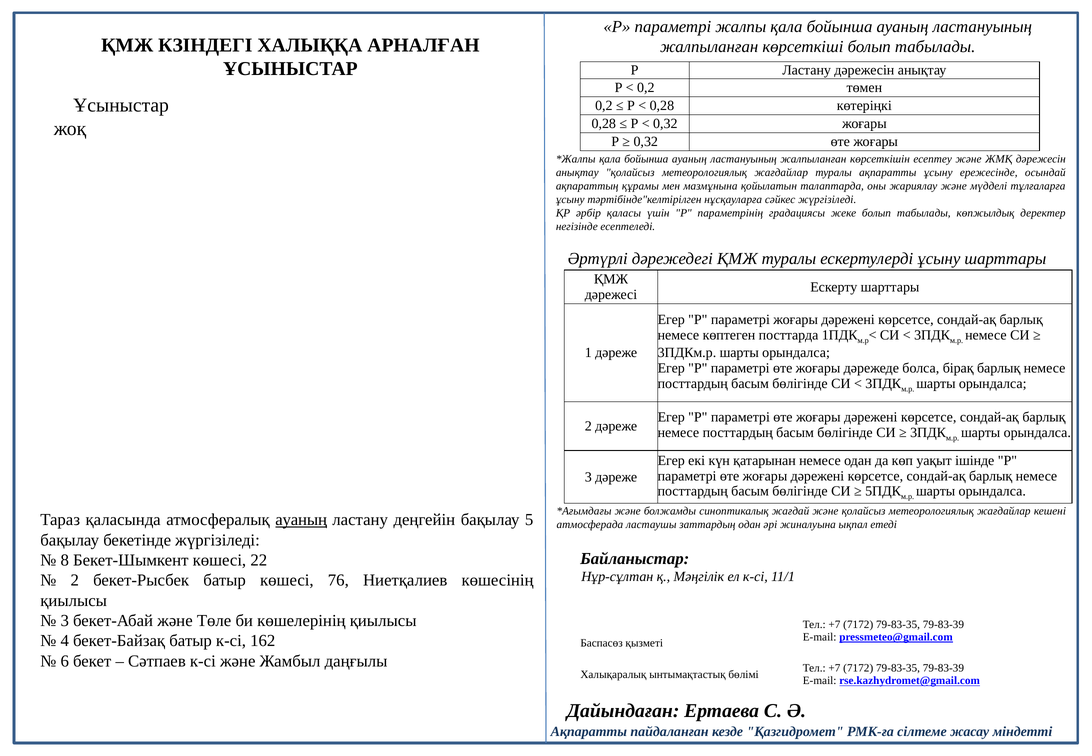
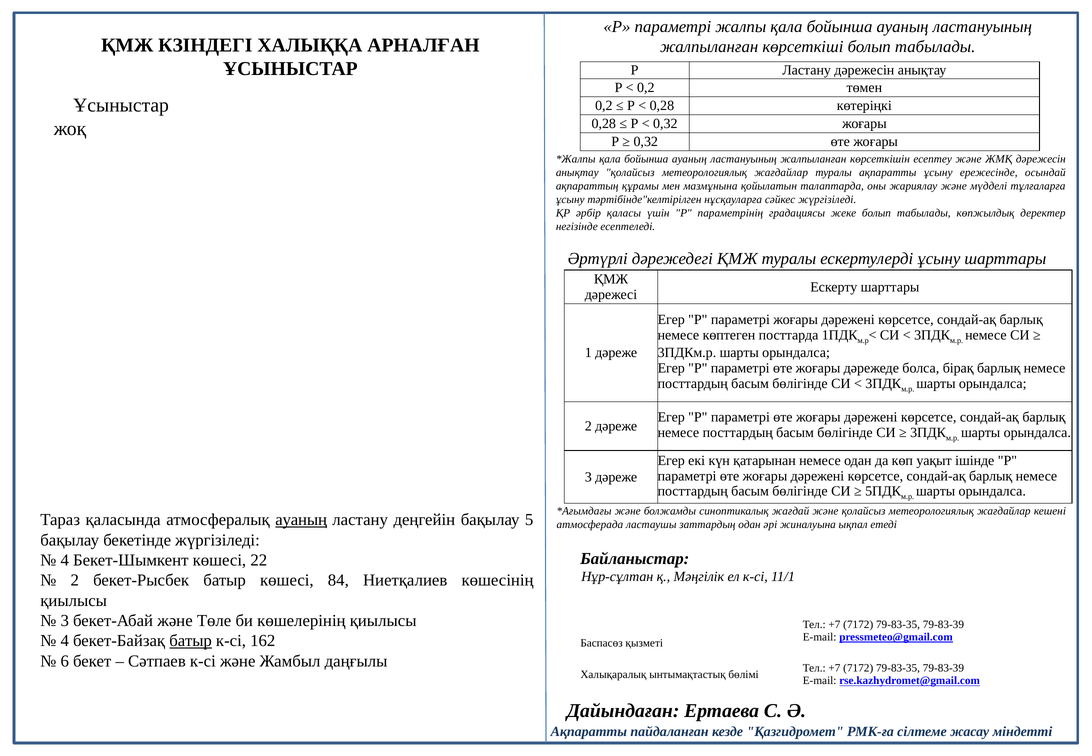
8 at (65, 560): 8 -> 4
76: 76 -> 84
батыр at (191, 641) underline: none -> present
